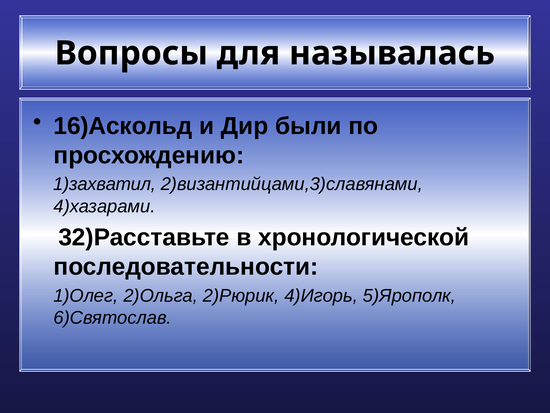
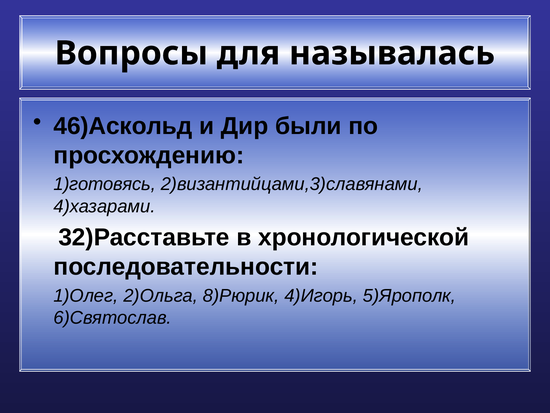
16)Аскольд: 16)Аскольд -> 46)Аскольд
1)захватил: 1)захватил -> 1)готовясь
2)Рюрик: 2)Рюрик -> 8)Рюрик
